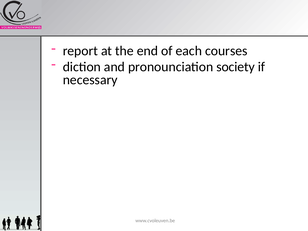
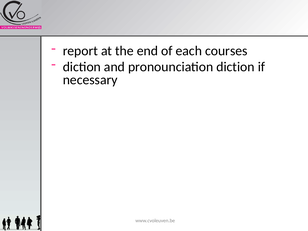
pronounciation society: society -> diction
